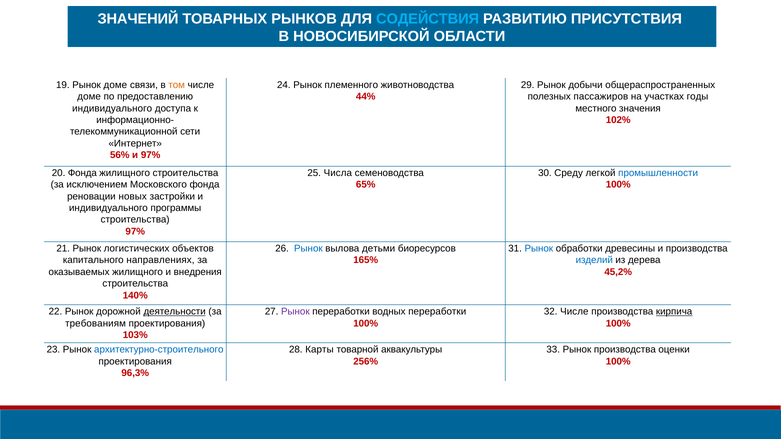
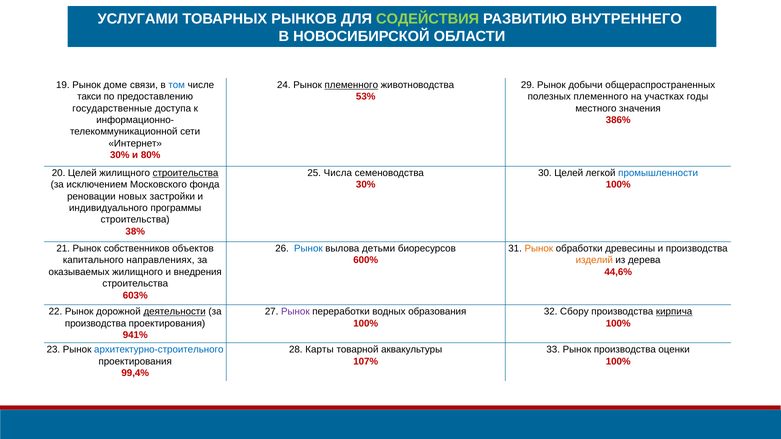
ЗНАЧЕНИЙ: ЗНАЧЕНИЙ -> УСЛУГАМИ
СОДЕЙСТВИЯ colour: light blue -> light green
ПРИСУТСТВИЯ: ПРИСУТСТВИЯ -> ВНУТРЕННЕГО
том colour: orange -> blue
племенного at (351, 85) underline: none -> present
доме at (89, 97): доме -> такси
44%: 44% -> 53%
полезных пассажиров: пассажиров -> племенного
индивидуального at (112, 108): индивидуального -> государственные
102%: 102% -> 386%
56% at (120, 155): 56% -> 30%
и 97%: 97% -> 80%
20 Фонда: Фонда -> Целей
строительства at (186, 173) underline: none -> present
30 Среду: Среду -> Целей
65% at (366, 185): 65% -> 30%
97% at (135, 232): 97% -> 38%
логистических: логистических -> собственников
Рынок at (539, 249) colour: blue -> orange
165%: 165% -> 600%
изделий colour: blue -> orange
45,2%: 45,2% -> 44,6%
140%: 140% -> 603%
водных переработки: переработки -> образования
32 Числе: Числе -> Сбору
требованиям at (95, 324): требованиям -> производства
103%: 103% -> 941%
256%: 256% -> 107%
96,3%: 96,3% -> 99,4%
